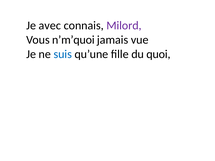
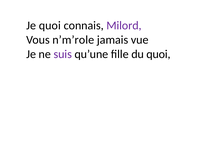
Je avec: avec -> quoi
n’m’quoi: n’m’quoi -> n’m’role
suis colour: blue -> purple
